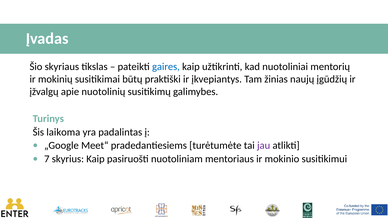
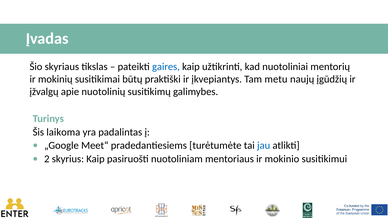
žinias: žinias -> metu
jau colour: purple -> blue
7: 7 -> 2
